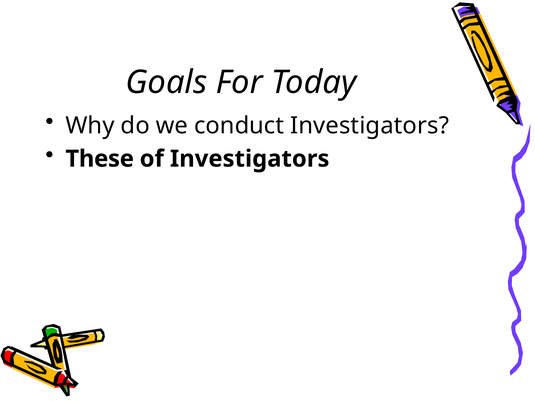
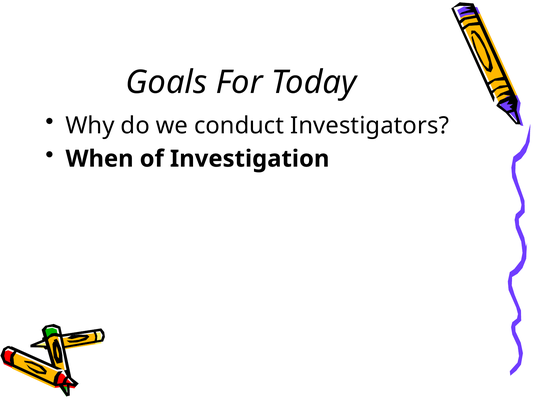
These: These -> When
of Investigators: Investigators -> Investigation
